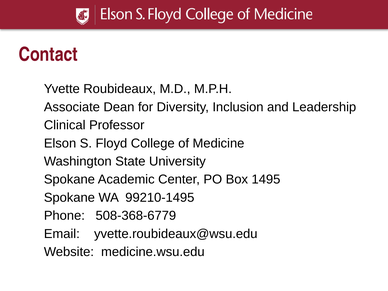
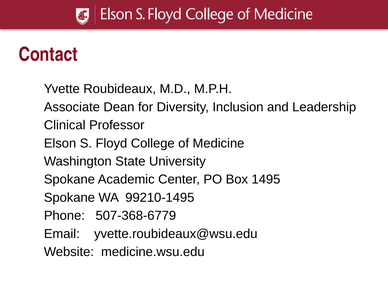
508-368-6779: 508-368-6779 -> 507-368-6779
